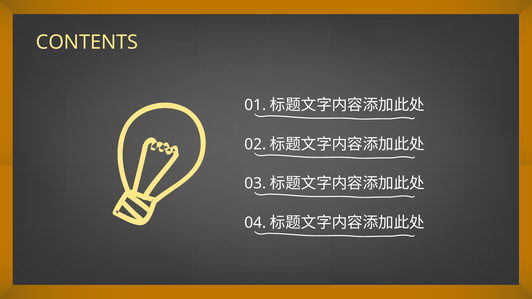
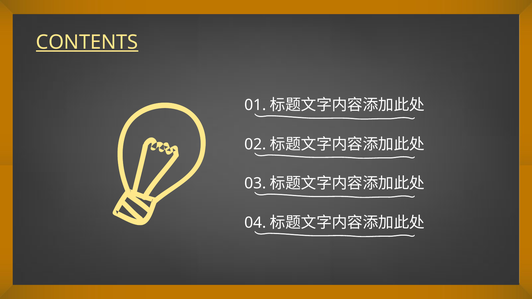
CONTENTS underline: none -> present
